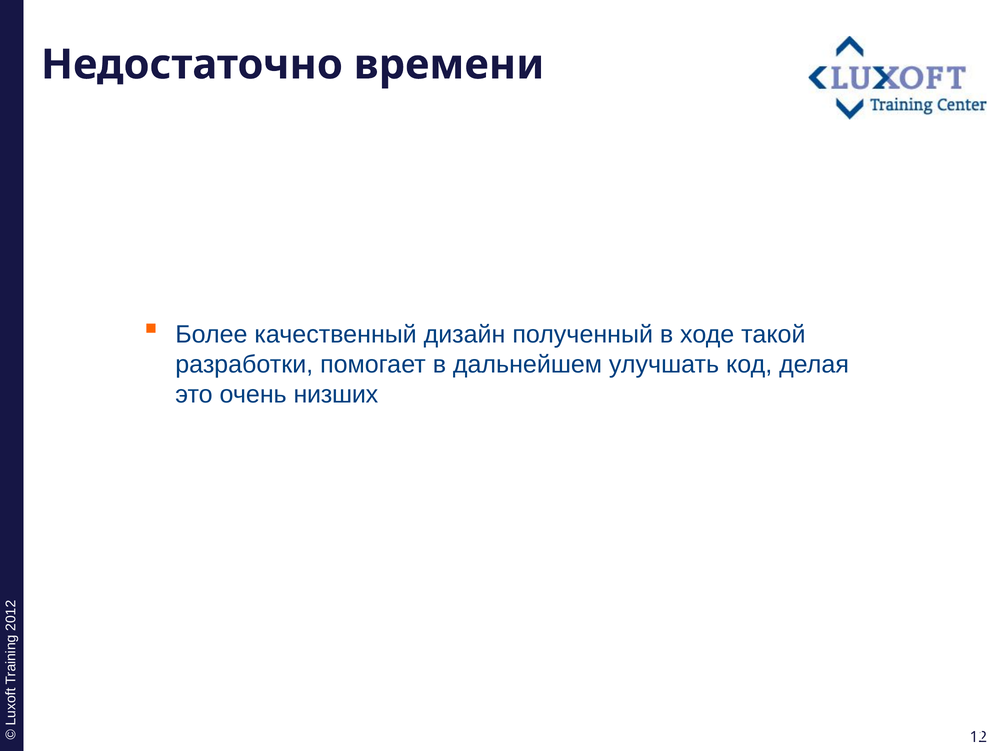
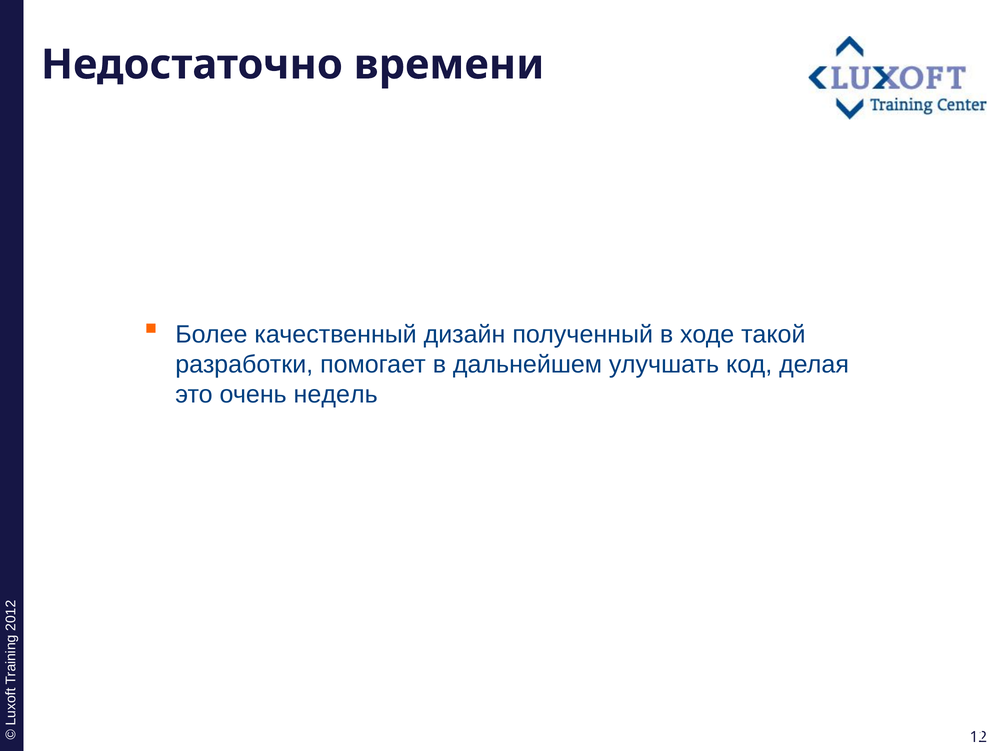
низших: низших -> недель
